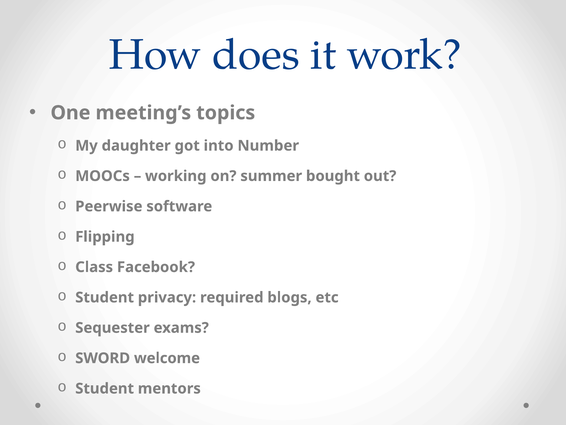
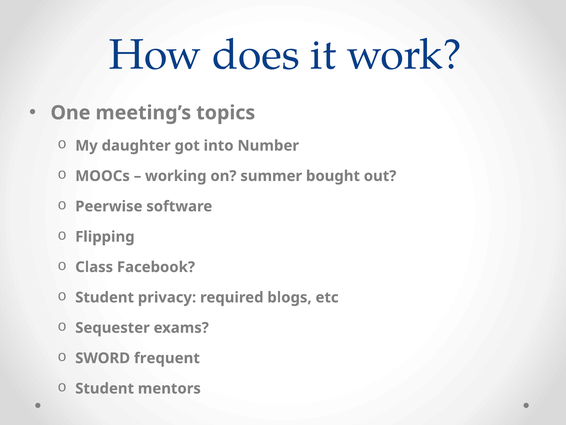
welcome: welcome -> frequent
